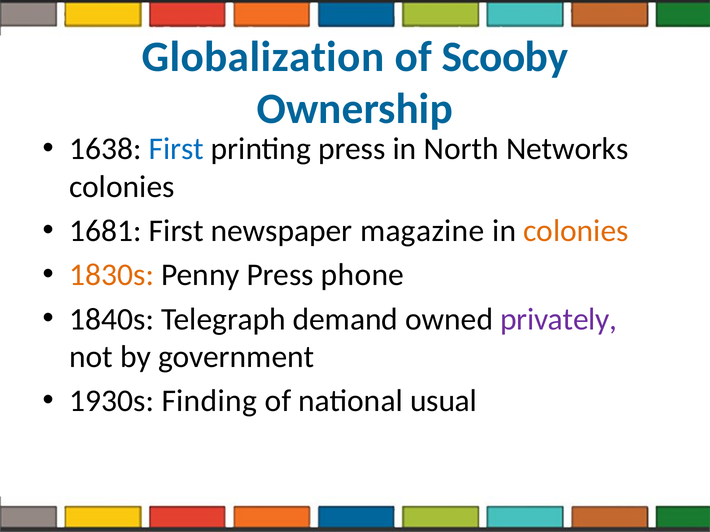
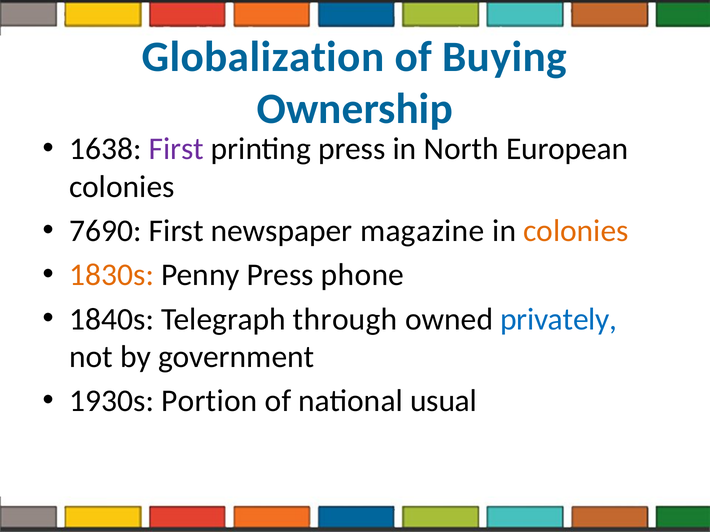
Scooby: Scooby -> Buying
First at (176, 149) colour: blue -> purple
Networks: Networks -> European
1681: 1681 -> 7690
demand: demand -> through
privately colour: purple -> blue
Finding: Finding -> Portion
